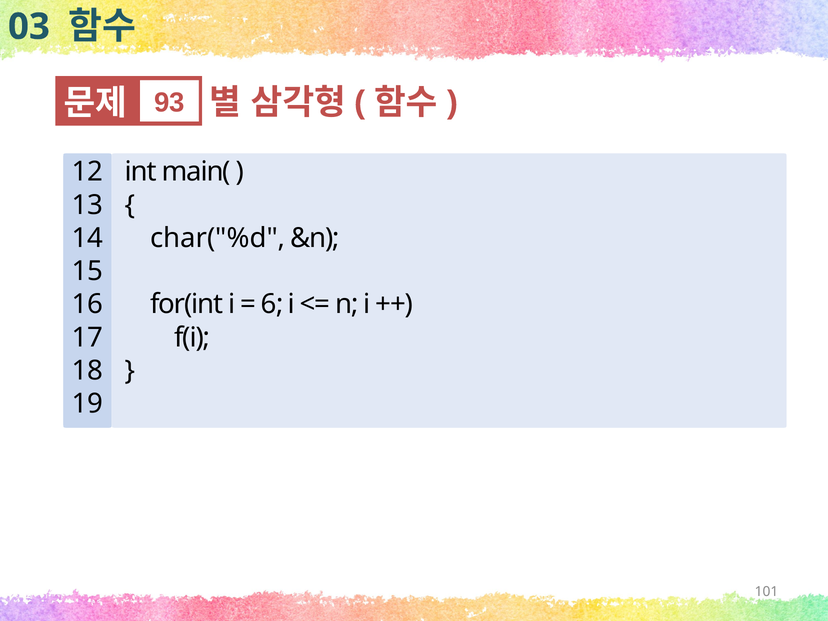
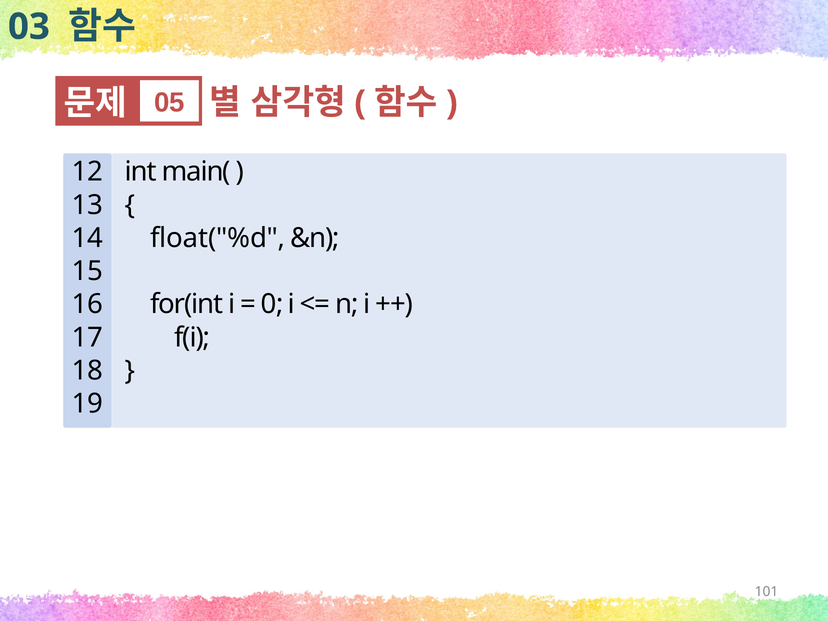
93: 93 -> 05
char("%d: char("%d -> float("%d
6: 6 -> 0
